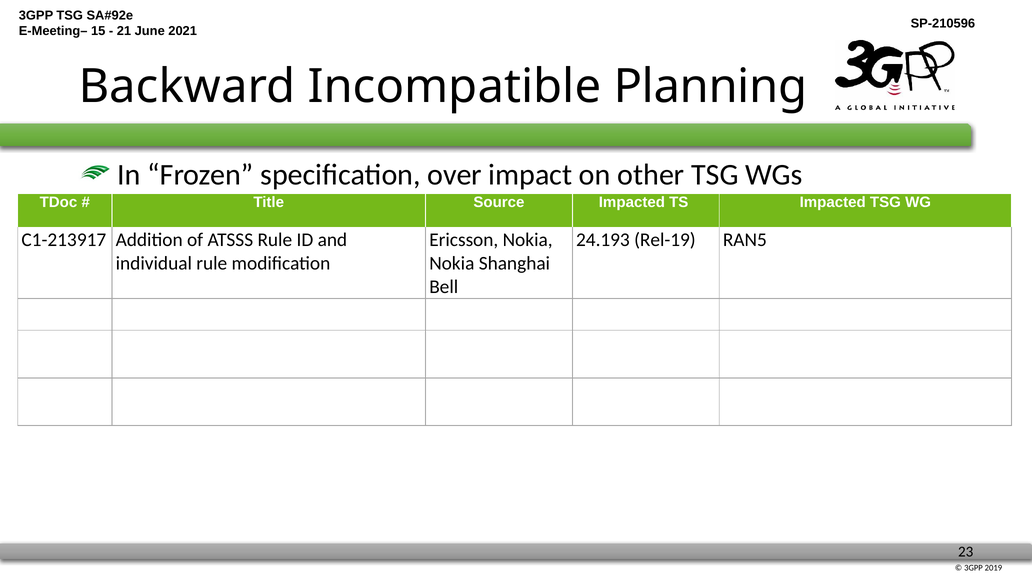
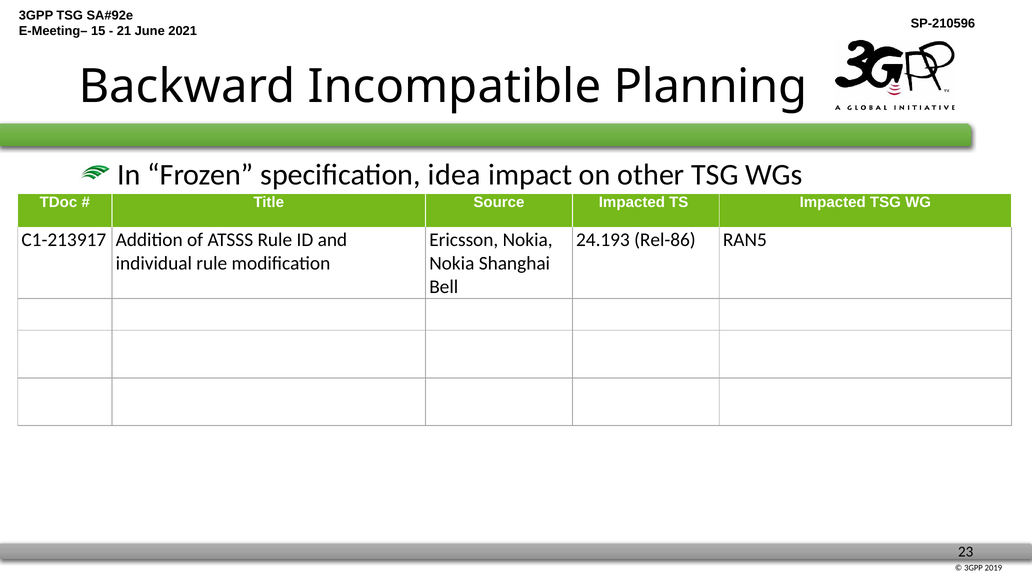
over: over -> idea
Rel-19: Rel-19 -> Rel-86
